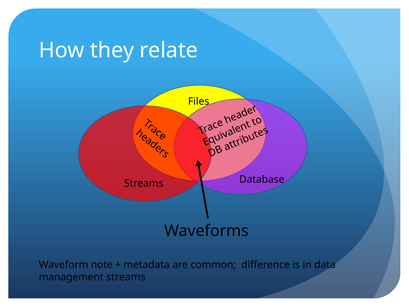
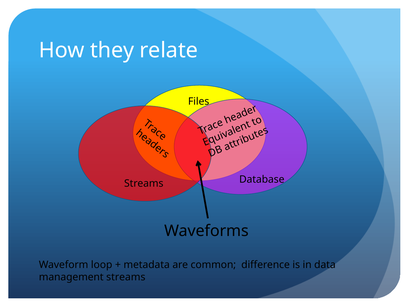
note: note -> loop
